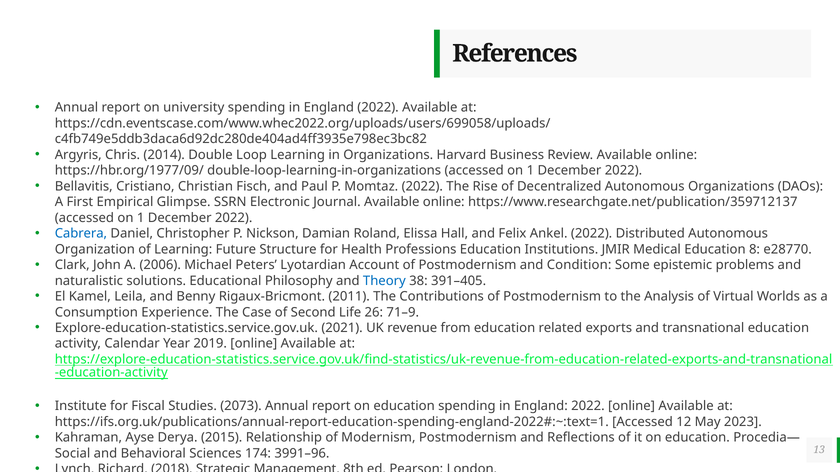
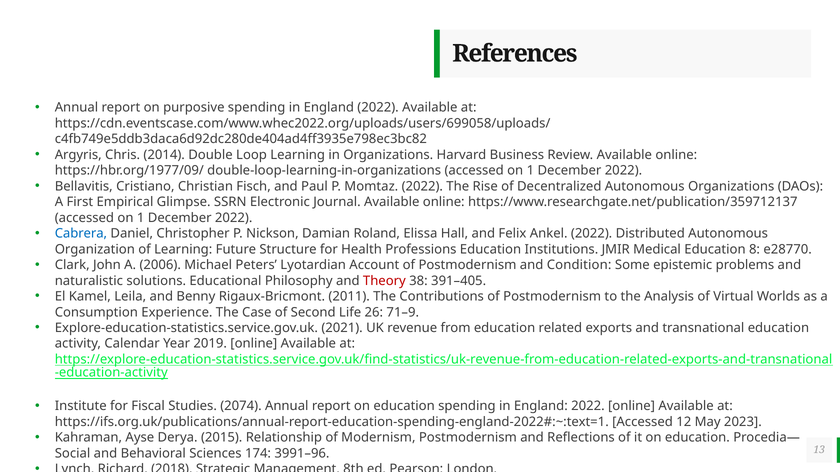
on university: university -> purposive
Theory colour: blue -> red
2073: 2073 -> 2074
